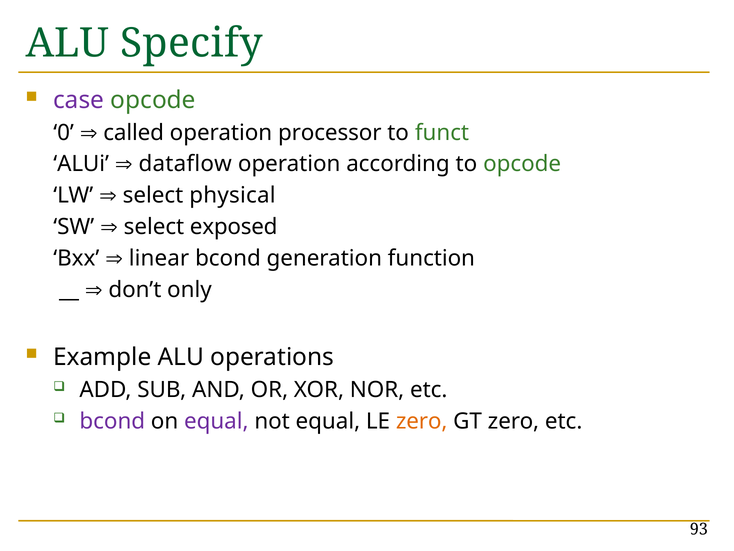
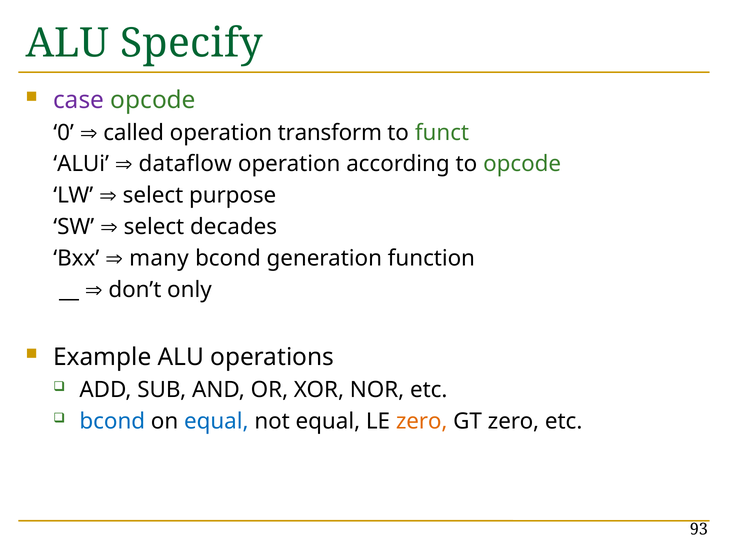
processor: processor -> transform
physical: physical -> purpose
exposed: exposed -> decades
linear: linear -> many
bcond at (112, 421) colour: purple -> blue
equal at (216, 421) colour: purple -> blue
